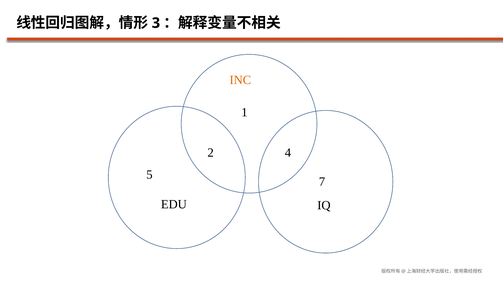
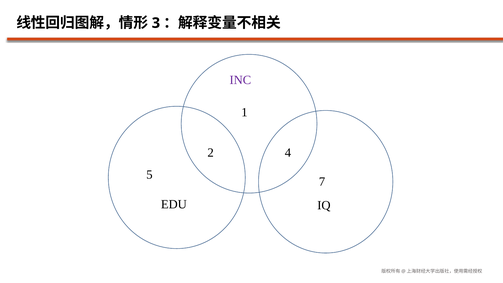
INC colour: orange -> purple
